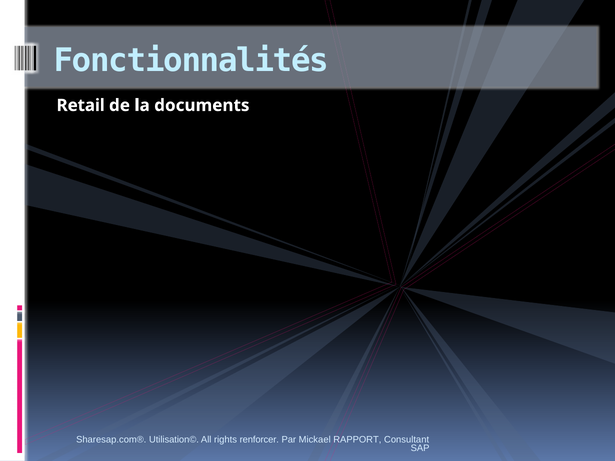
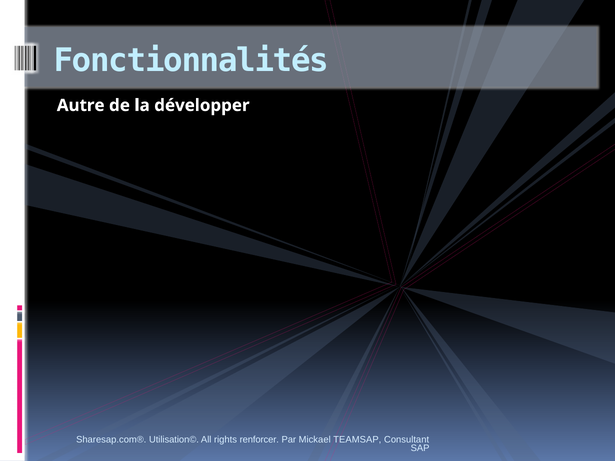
Retail: Retail -> Autre
documents: documents -> développer
RAPPORT: RAPPORT -> TEAMSAP
